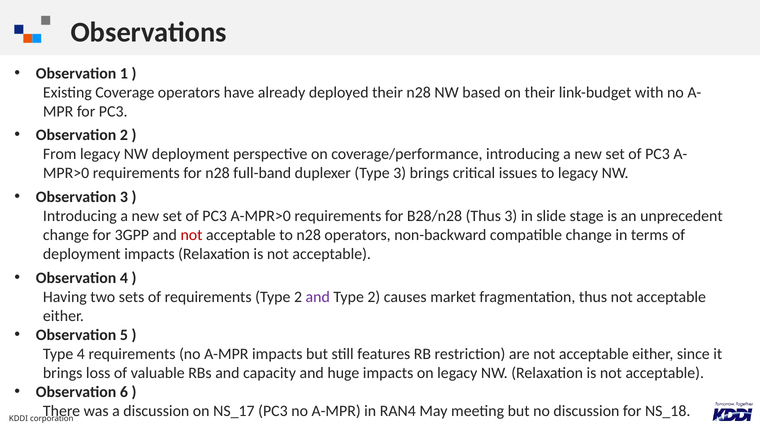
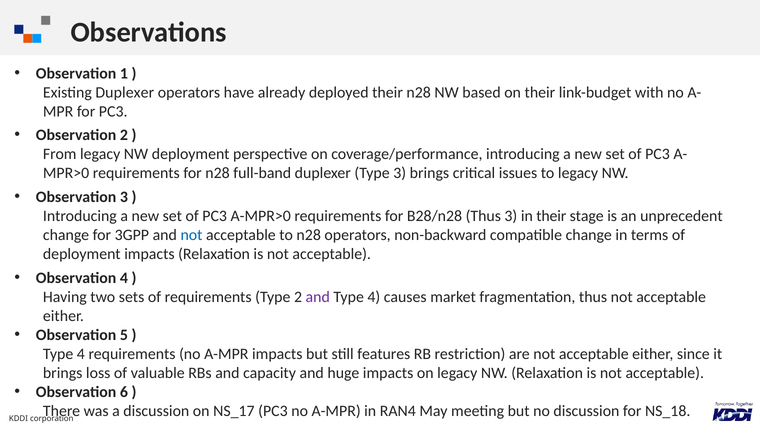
Existing Coverage: Coverage -> Duplexer
in slide: slide -> their
not at (191, 235) colour: red -> blue
2 at (374, 297): 2 -> 4
